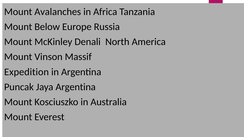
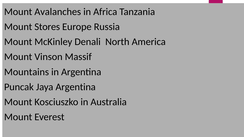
Below: Below -> Stores
Expedition: Expedition -> Mountains
